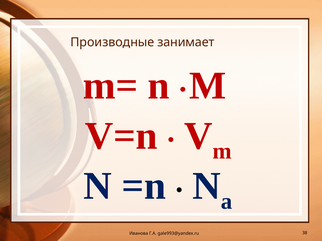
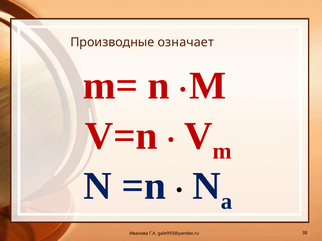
занимает: занимает -> означает
